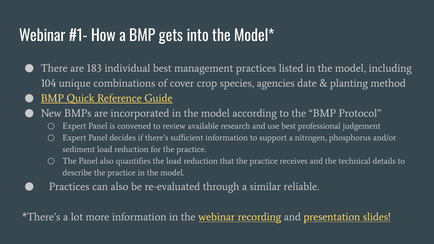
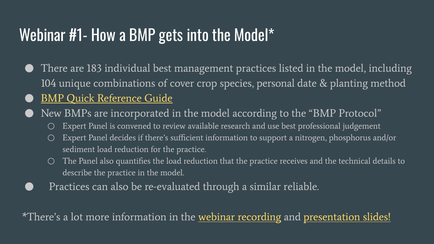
agencies: agencies -> personal
